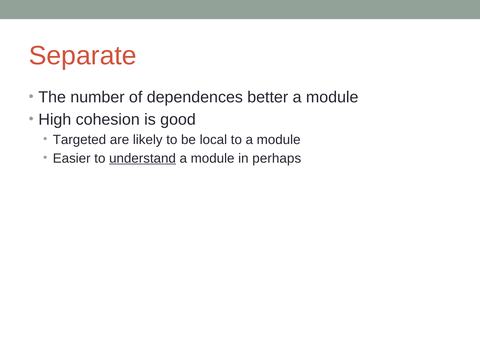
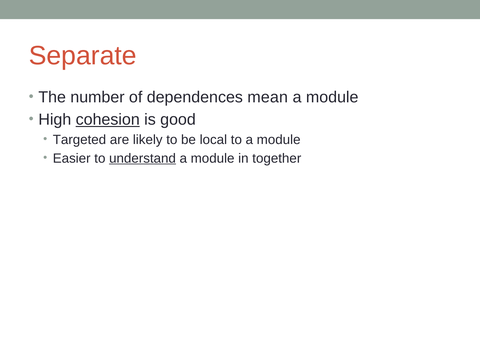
better: better -> mean
cohesion underline: none -> present
perhaps: perhaps -> together
